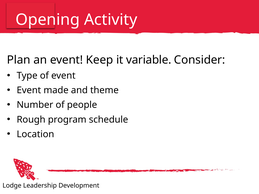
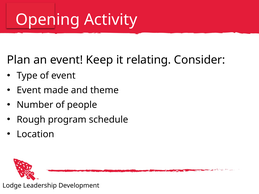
variable: variable -> relating
